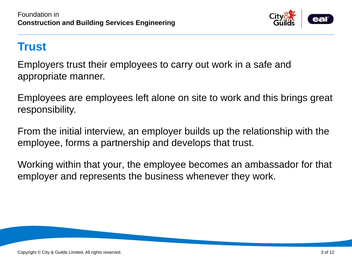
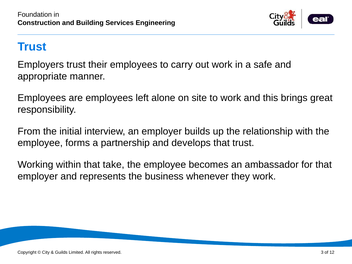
your: your -> take
